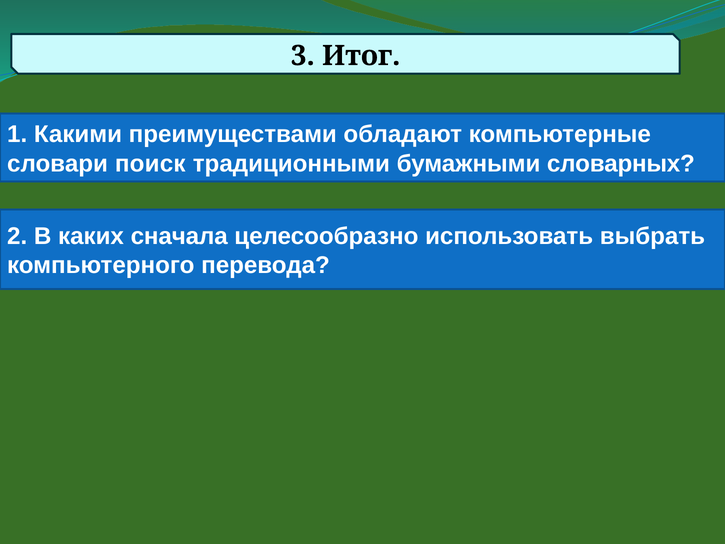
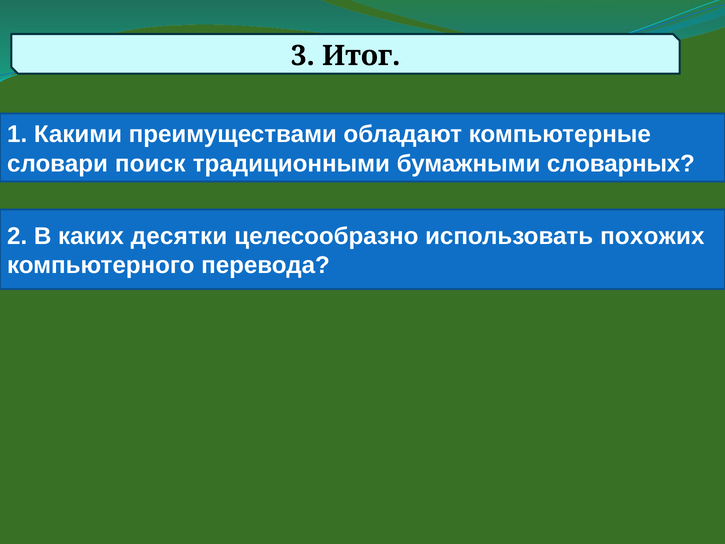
сначала: сначала -> десятки
выбрать: выбрать -> похожих
